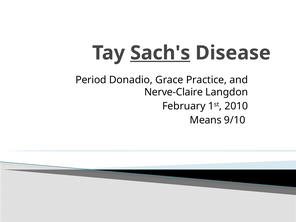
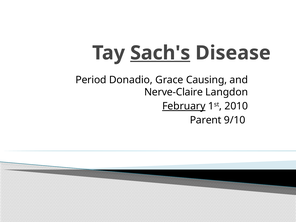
Practice: Practice -> Causing
February underline: none -> present
Means: Means -> Parent
